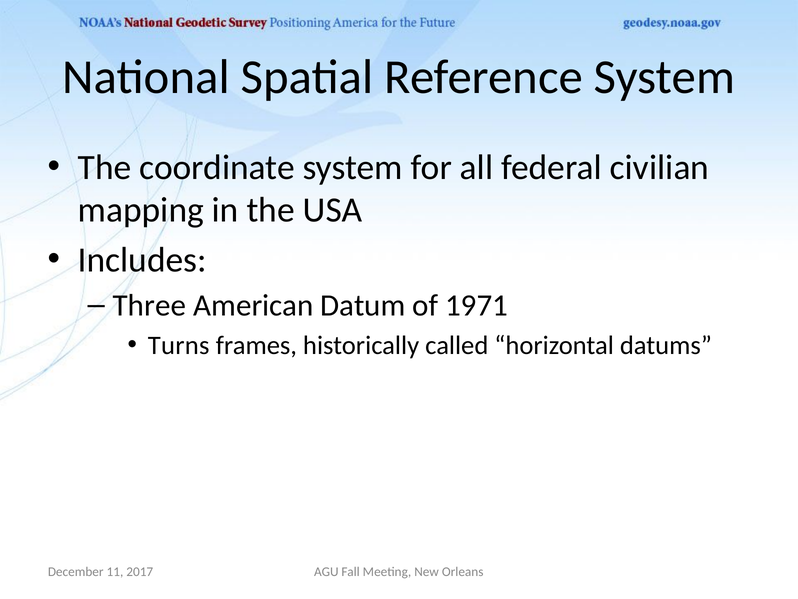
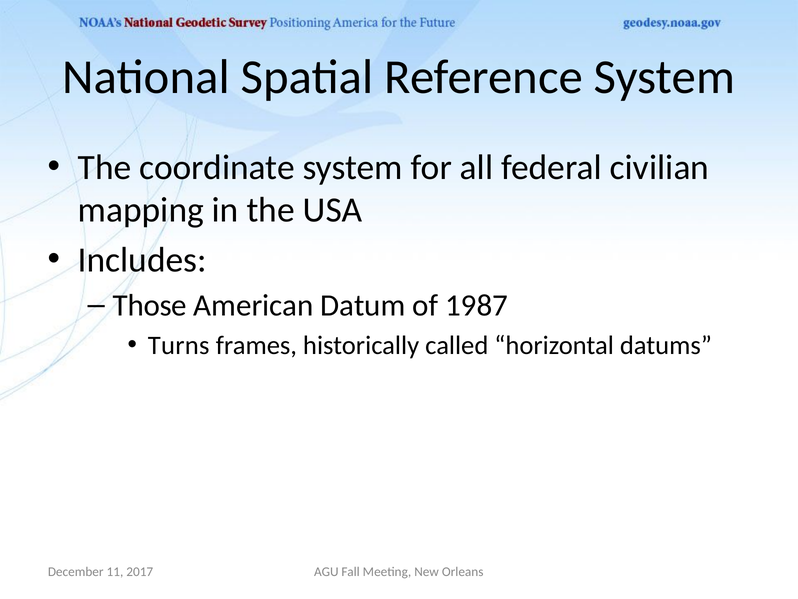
Three: Three -> Those
1971: 1971 -> 1987
